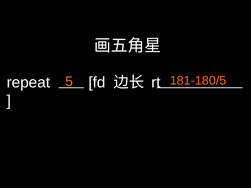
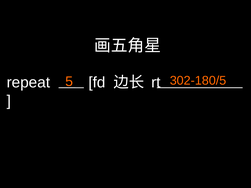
181-180/5: 181-180/5 -> 302-180/5
